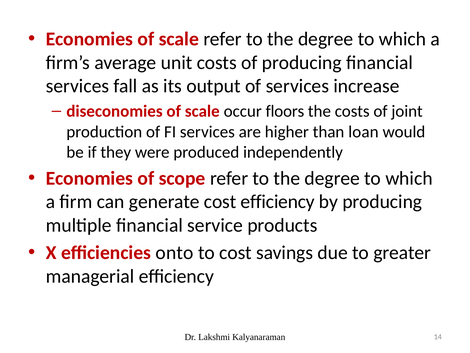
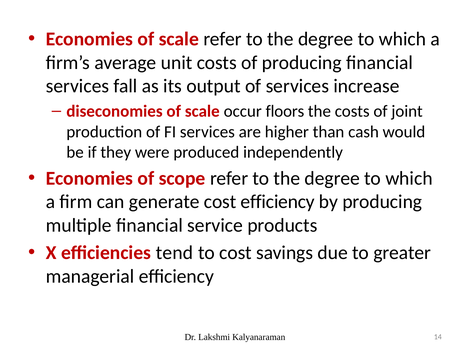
loan: loan -> cash
onto: onto -> tend
